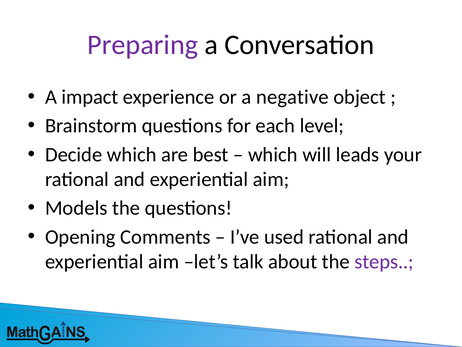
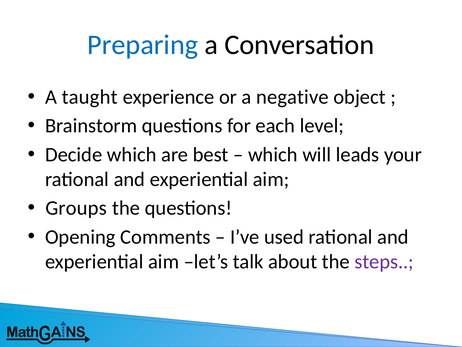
Preparing colour: purple -> blue
impact: impact -> taught
Models: Models -> Groups
